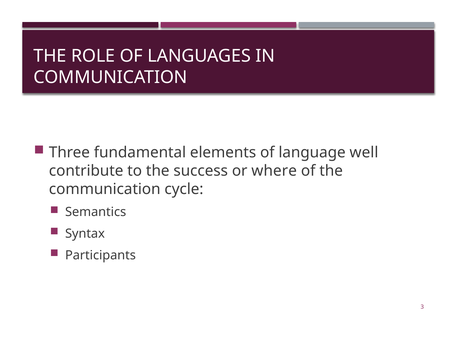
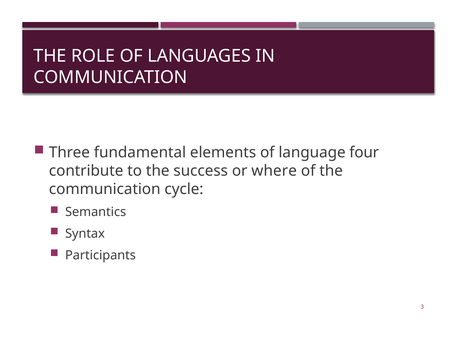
well: well -> four
